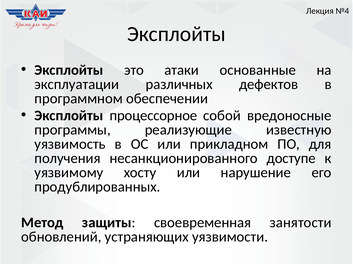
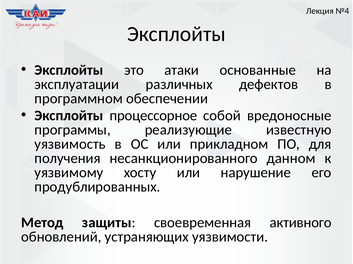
доступе: доступе -> данном
занятости: занятости -> активного
